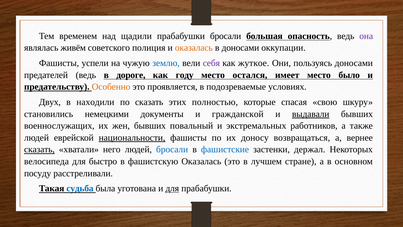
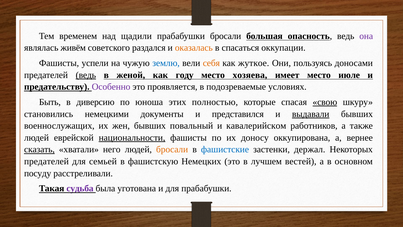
полиция: полиция -> раздался
в доносами: доносами -> спасаться
себя colour: purple -> orange
ведь at (86, 75) underline: none -> present
дороге: дороге -> женой
остался: остался -> хозяева
было: было -> июле
Особенно colour: orange -> purple
Двух: Двух -> Быть
находили: находили -> диверсию
по сказать: сказать -> юноша
свою underline: none -> present
гражданской: гражданской -> представился
экстремальных: экстремальных -> кавалерийском
возвращаться: возвращаться -> оккупирована
бросали at (172, 149) colour: blue -> orange
велосипеда at (47, 161): велосипеда -> предателей
быстро: быстро -> семьей
фашистскую Оказалась: Оказалась -> Немецких
стране: стране -> вестей
судьба colour: blue -> purple
для at (172, 188) underline: present -> none
